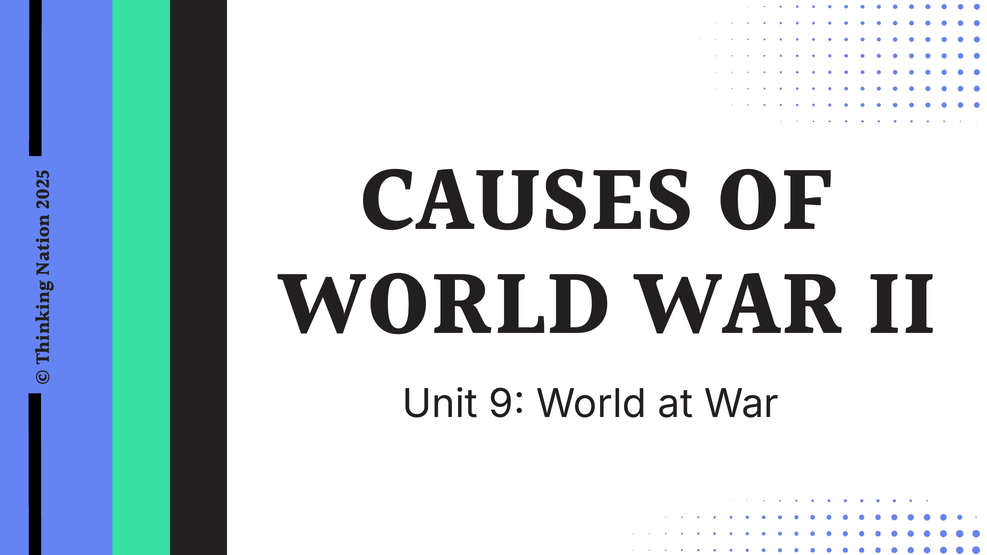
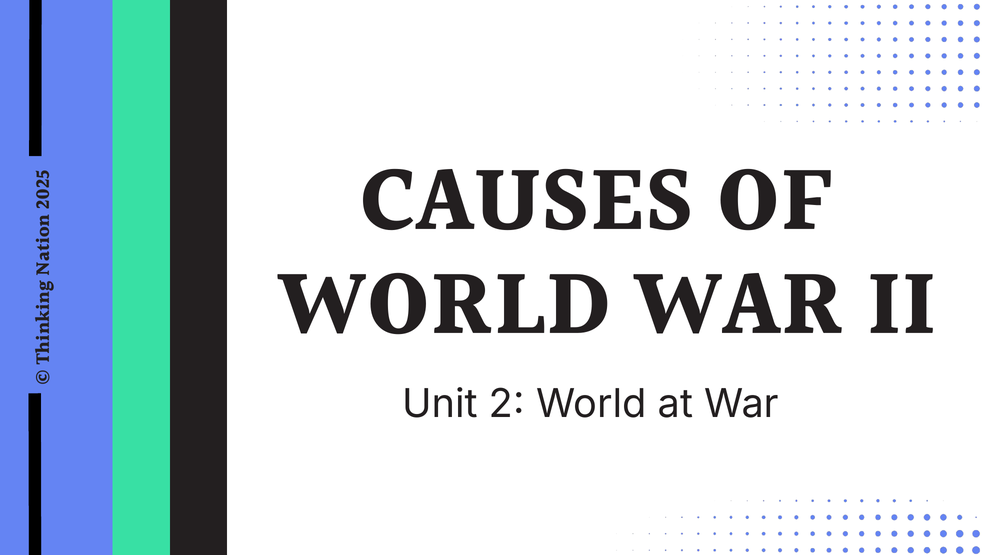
Unit 9: 9 -> 2
